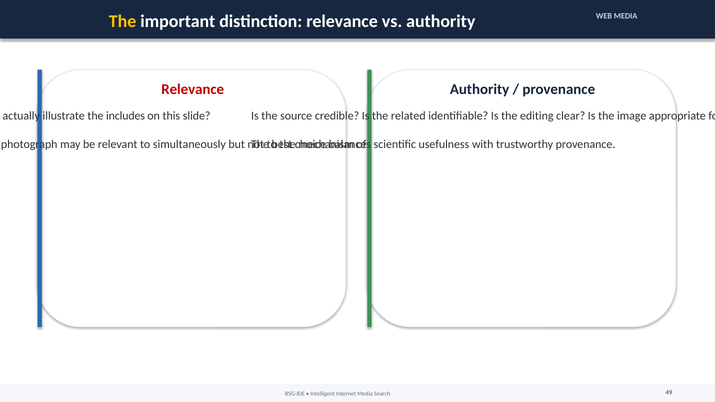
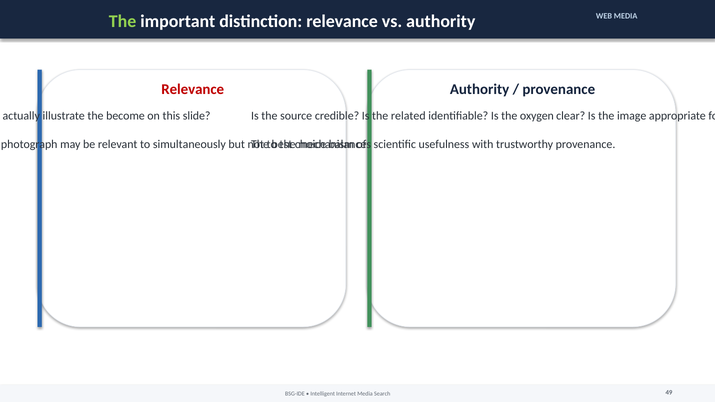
The at (123, 22) colour: yellow -> light green
includes: includes -> become
editing: editing -> oxygen
